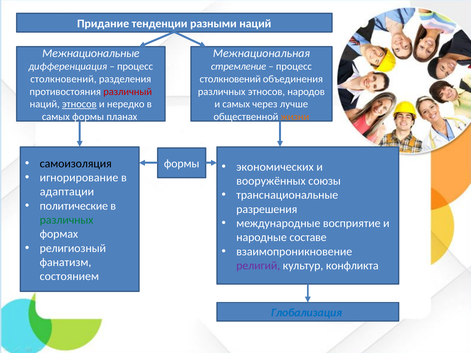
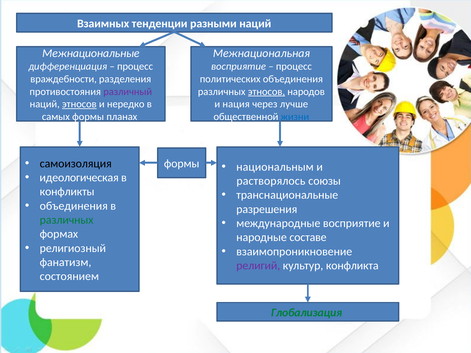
Придание: Придание -> Взаимных
стремление at (239, 67): стремление -> восприятие
столкновений at (63, 79): столкновений -> враждебности
столкновений at (230, 79): столкновений -> политических
различный colour: red -> purple
этносов at (266, 92) underline: none -> present
и самых: самых -> нация
жизни colour: orange -> blue
экономических: экономических -> национальным
игнорирование: игнорирование -> идеологическая
вооружённых: вооружённых -> растворялось
адаптации: адаптации -> конфликты
политические at (74, 206): политические -> объединения
Глобализация colour: blue -> green
